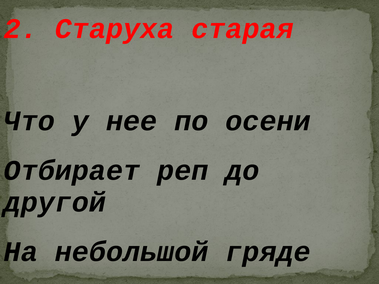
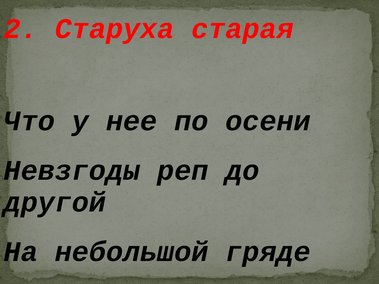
Отбирает: Отбирает -> Невзгоды
